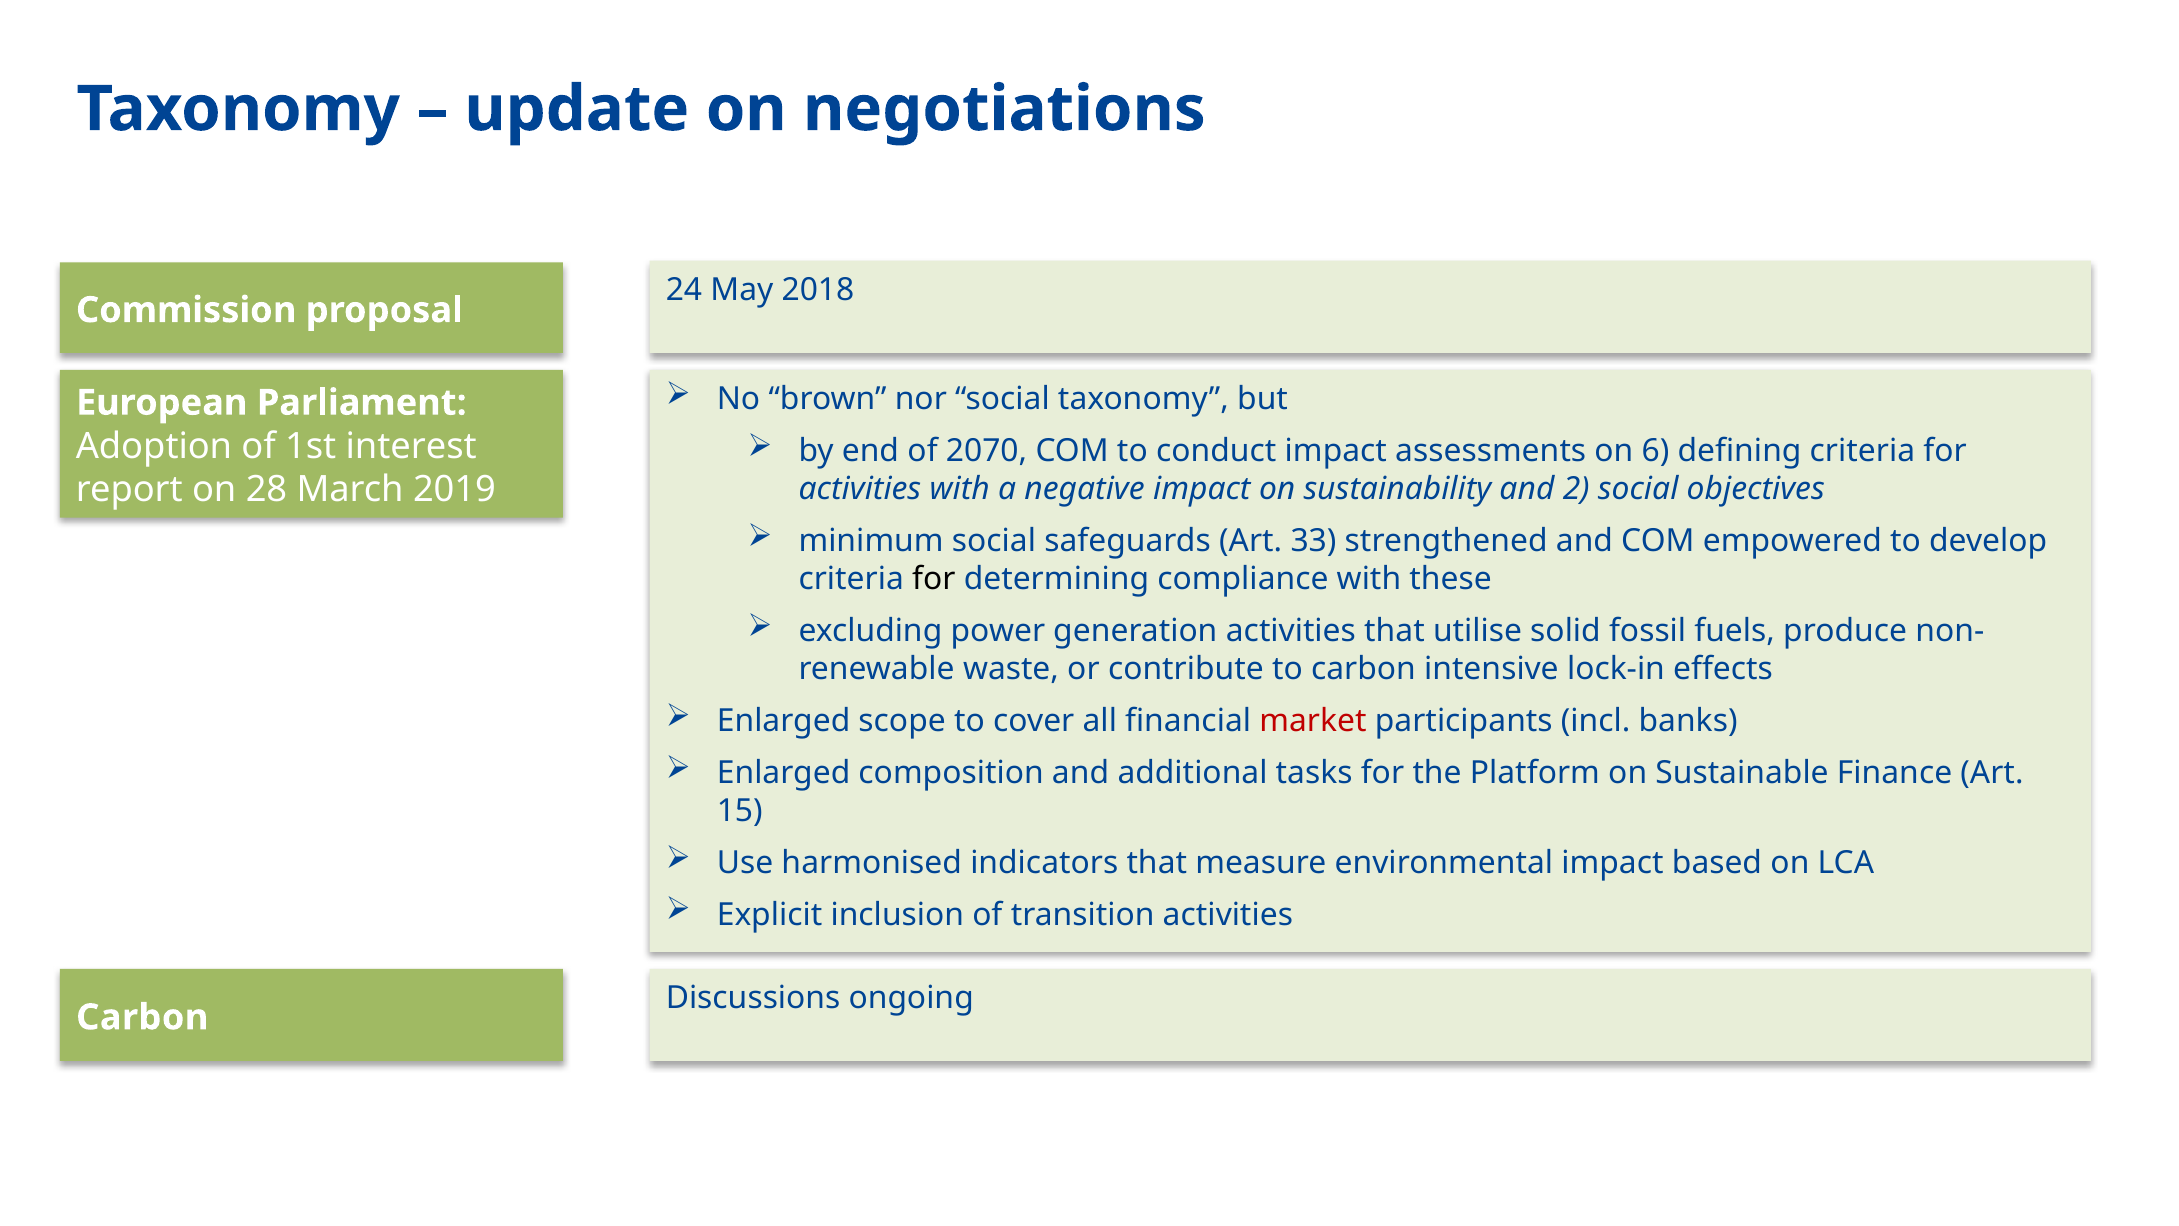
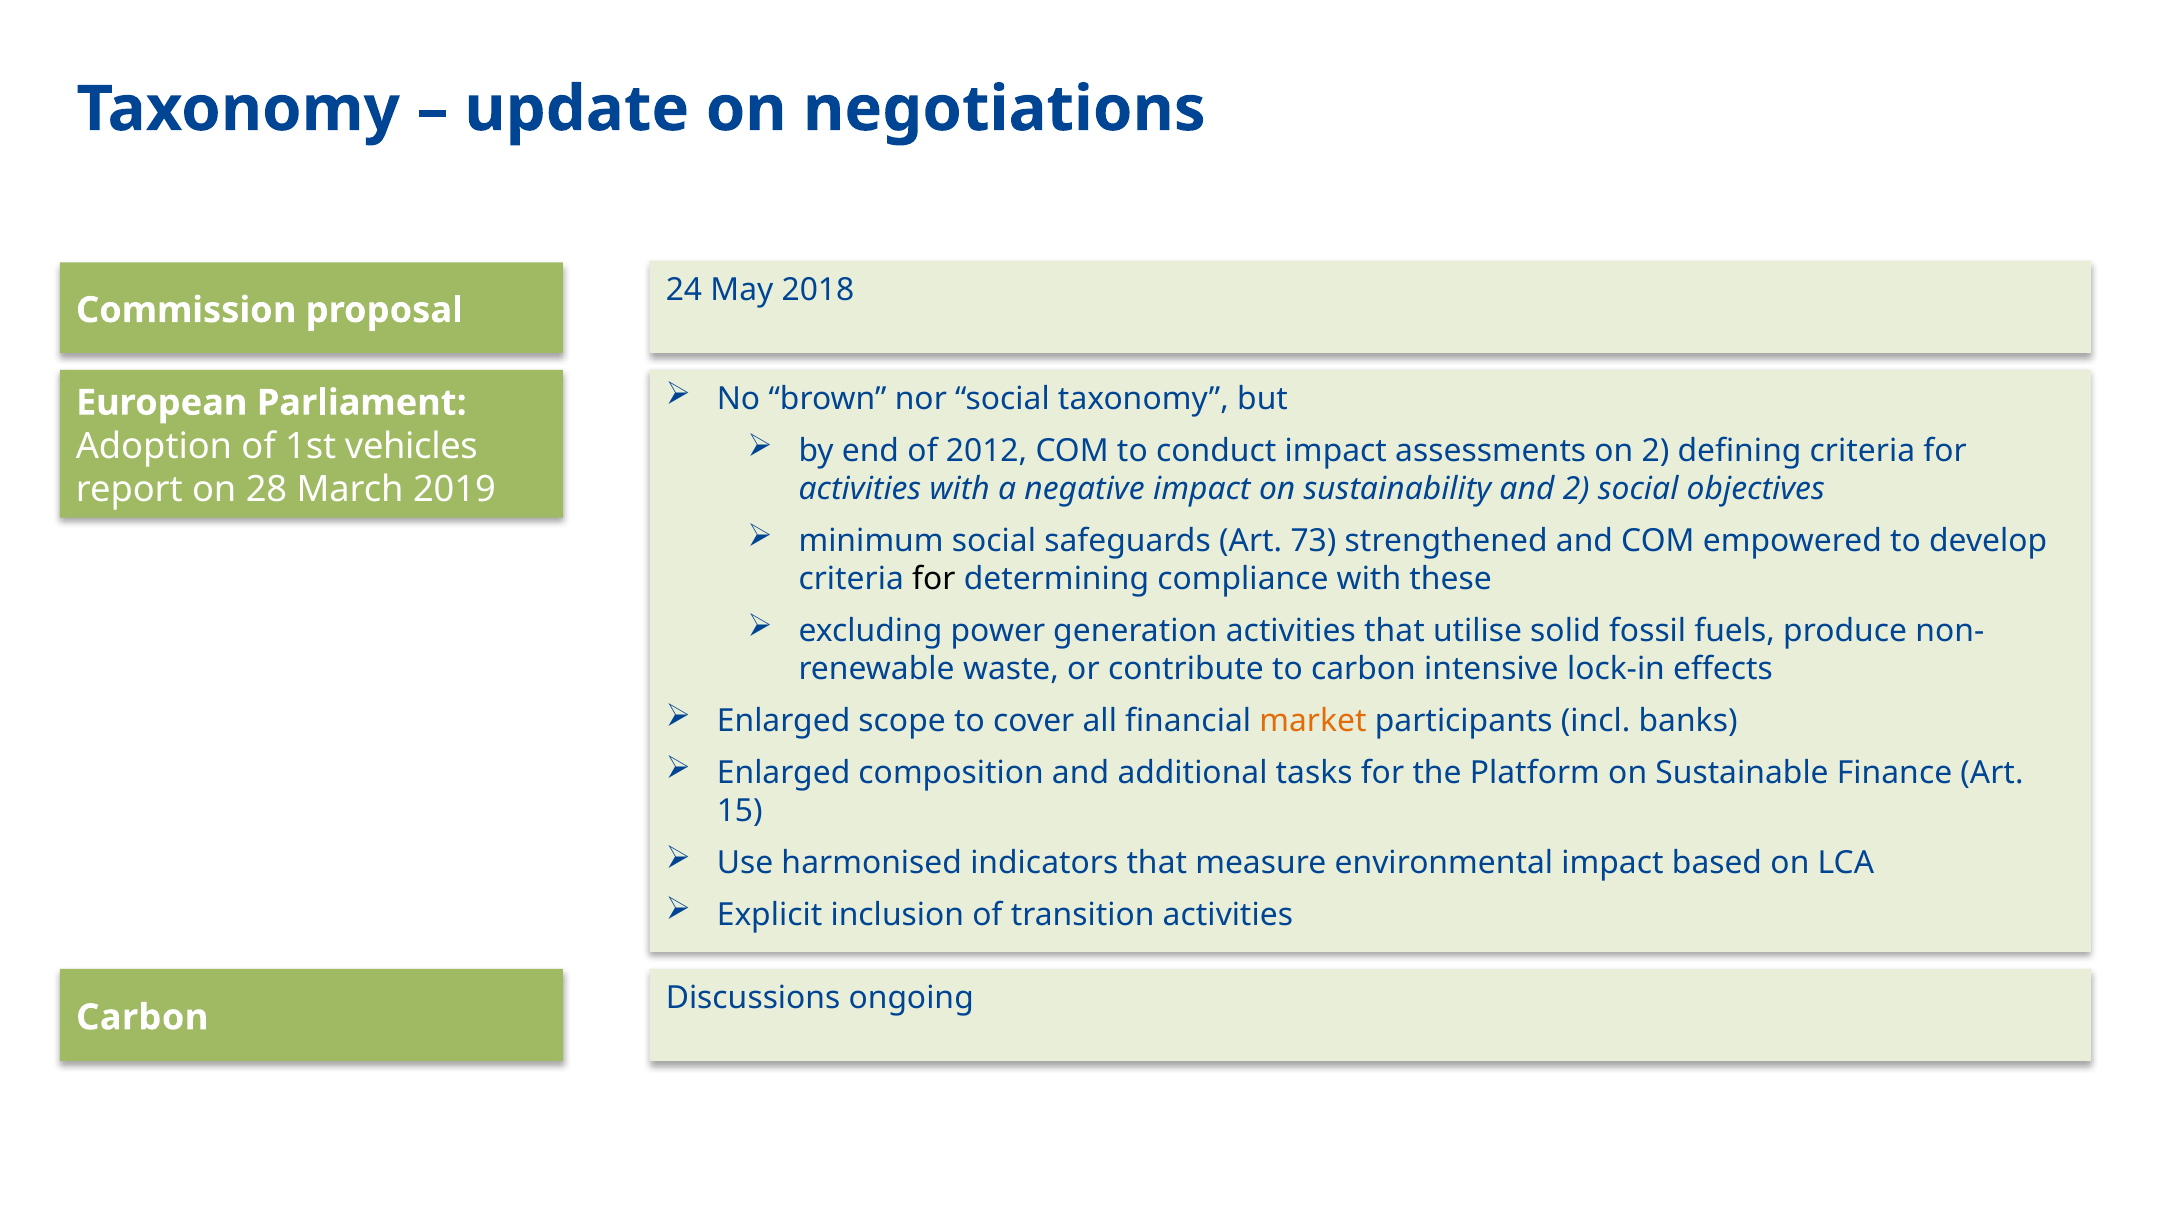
2070: 2070 -> 2012
on 6: 6 -> 2
interest: interest -> vehicles
33: 33 -> 73
market colour: red -> orange
